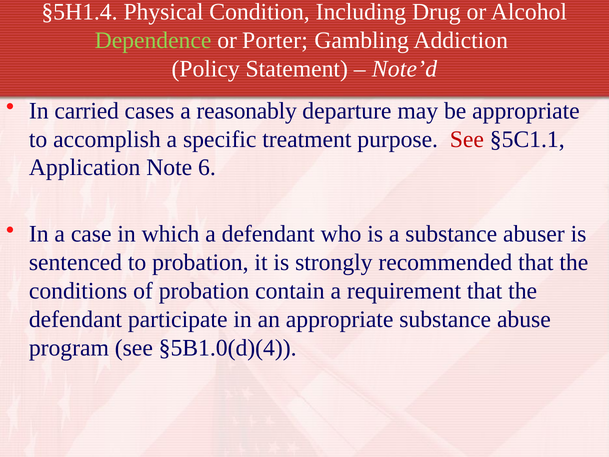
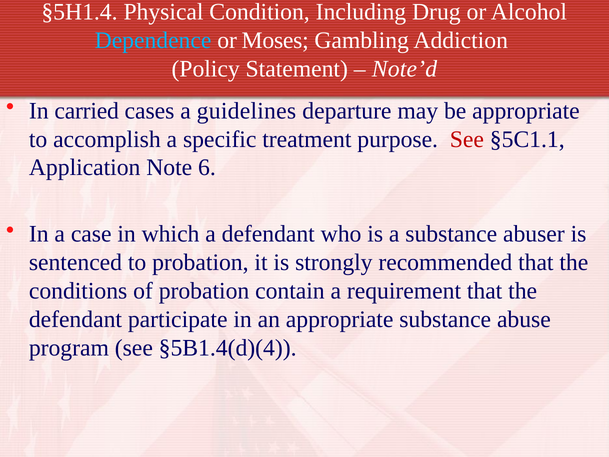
Dependence colour: light green -> light blue
Porter: Porter -> Moses
reasonably: reasonably -> guidelines
§5B1.0(d)(4: §5B1.0(d)(4 -> §5B1.4(d)(4
